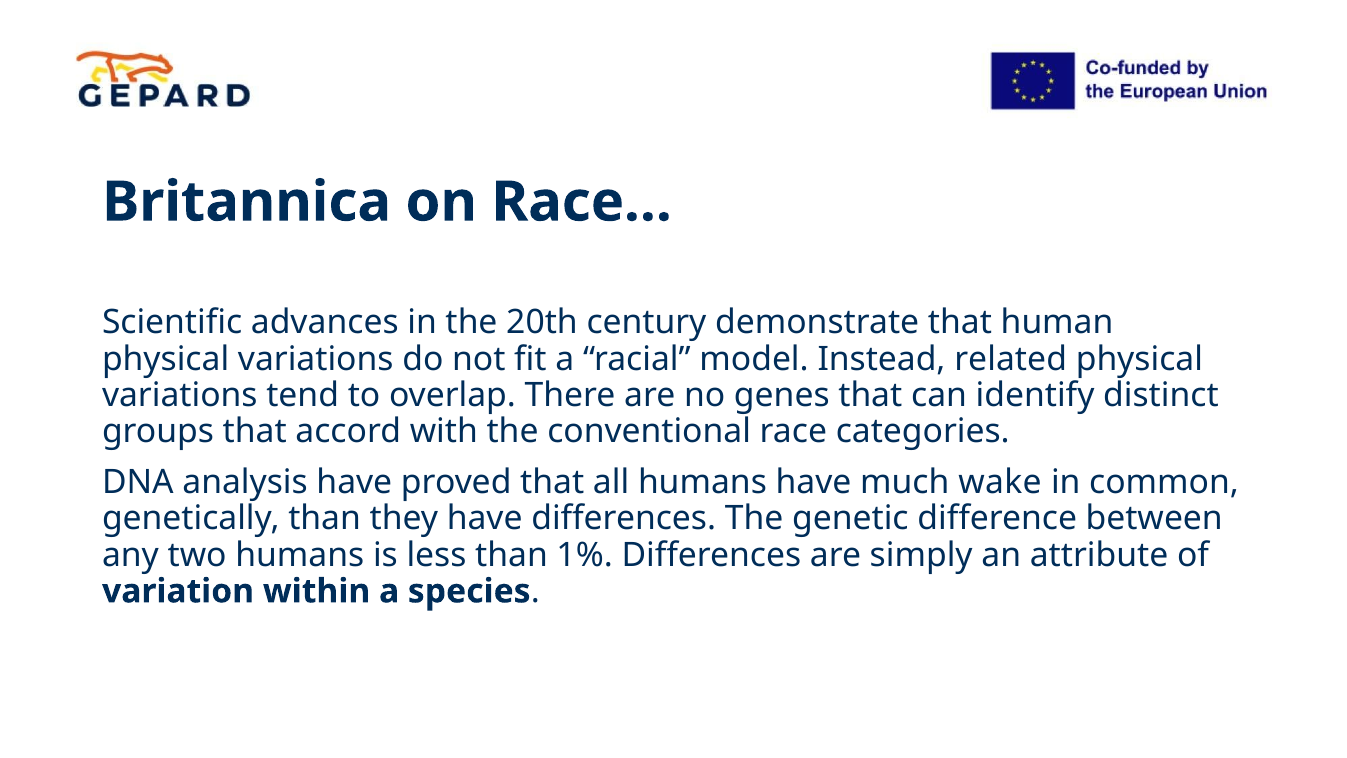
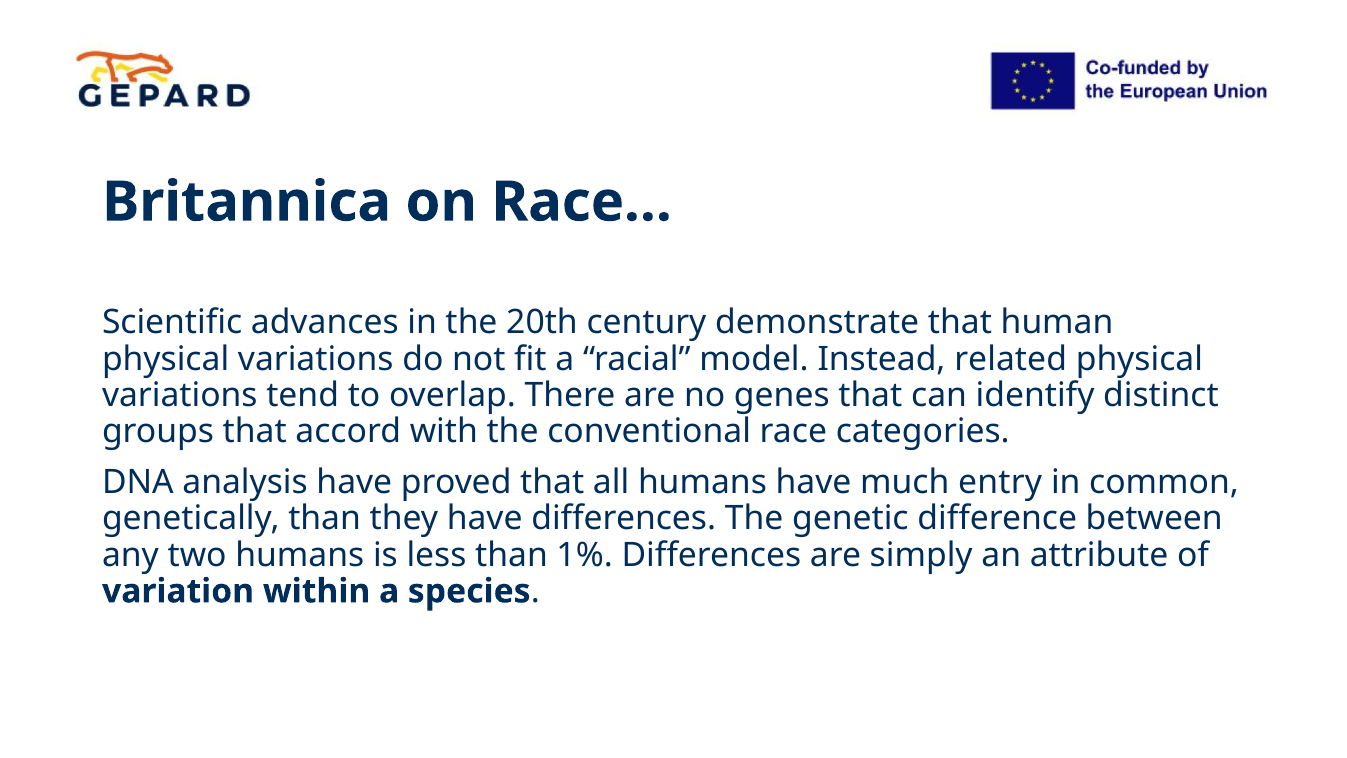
wake: wake -> entry
